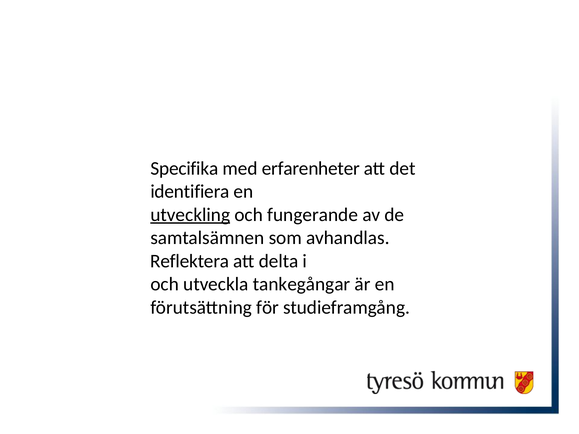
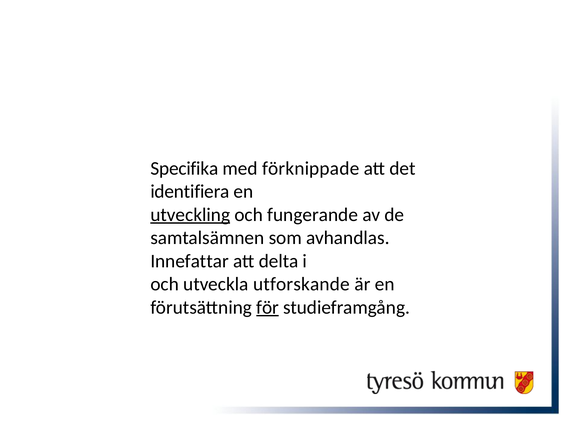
erfarenheter: erfarenheter -> förknippade
Reflektera: Reflektera -> Innefattar
tankegångar: tankegångar -> utforskande
för underline: none -> present
